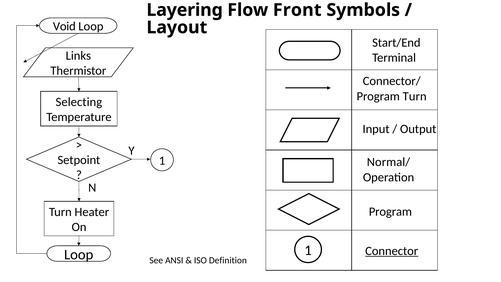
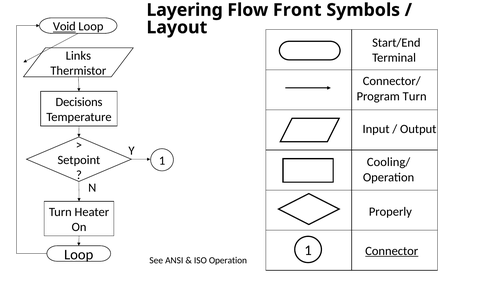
Void underline: none -> present
Selecting: Selecting -> Decisions
Normal/: Normal/ -> Cooling/
Program at (390, 211): Program -> Properly
ISO Definition: Definition -> Operation
